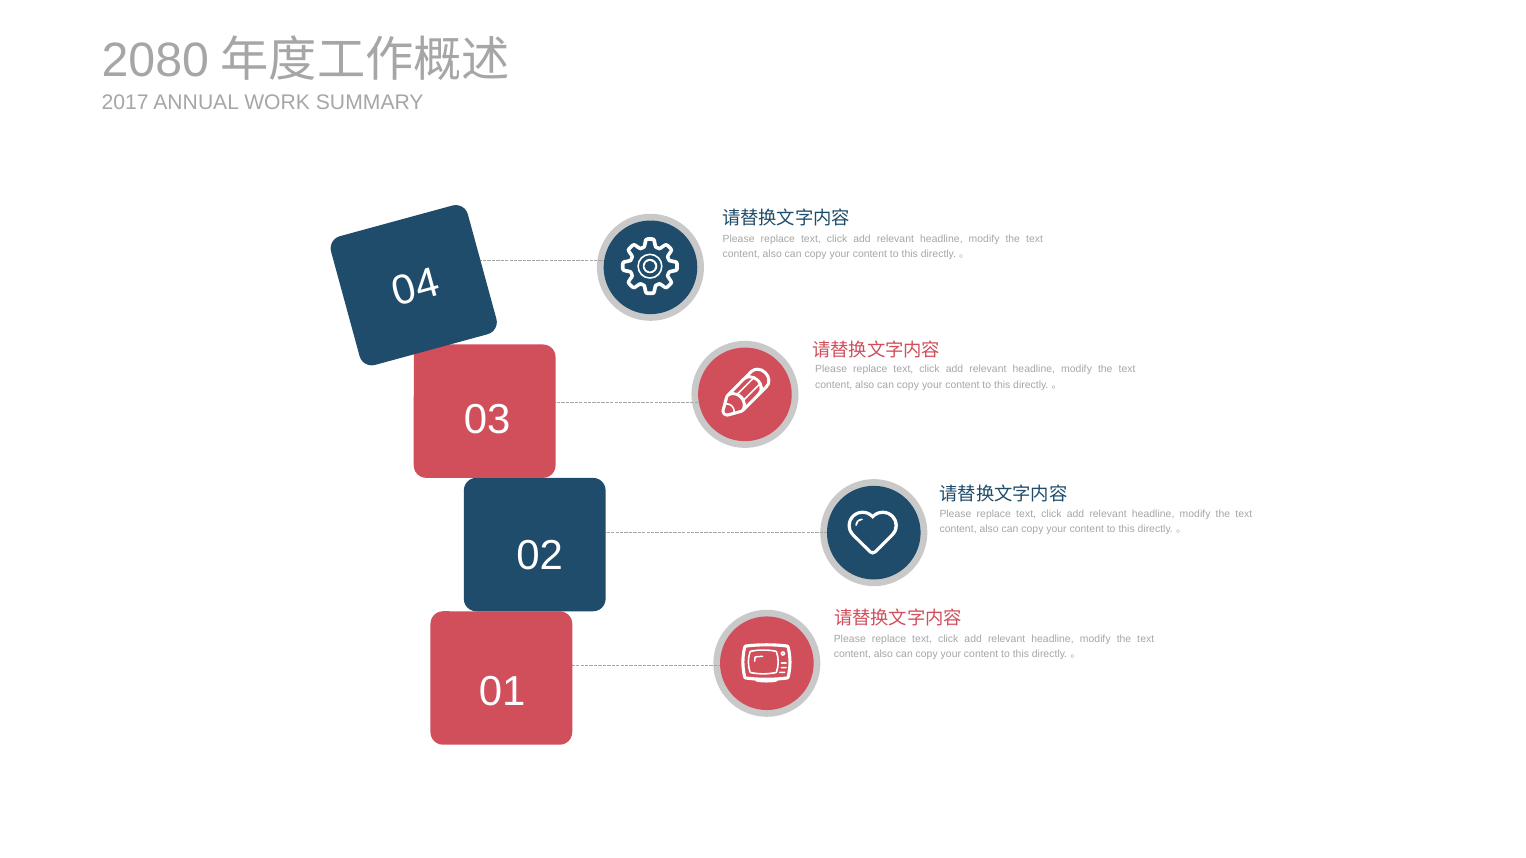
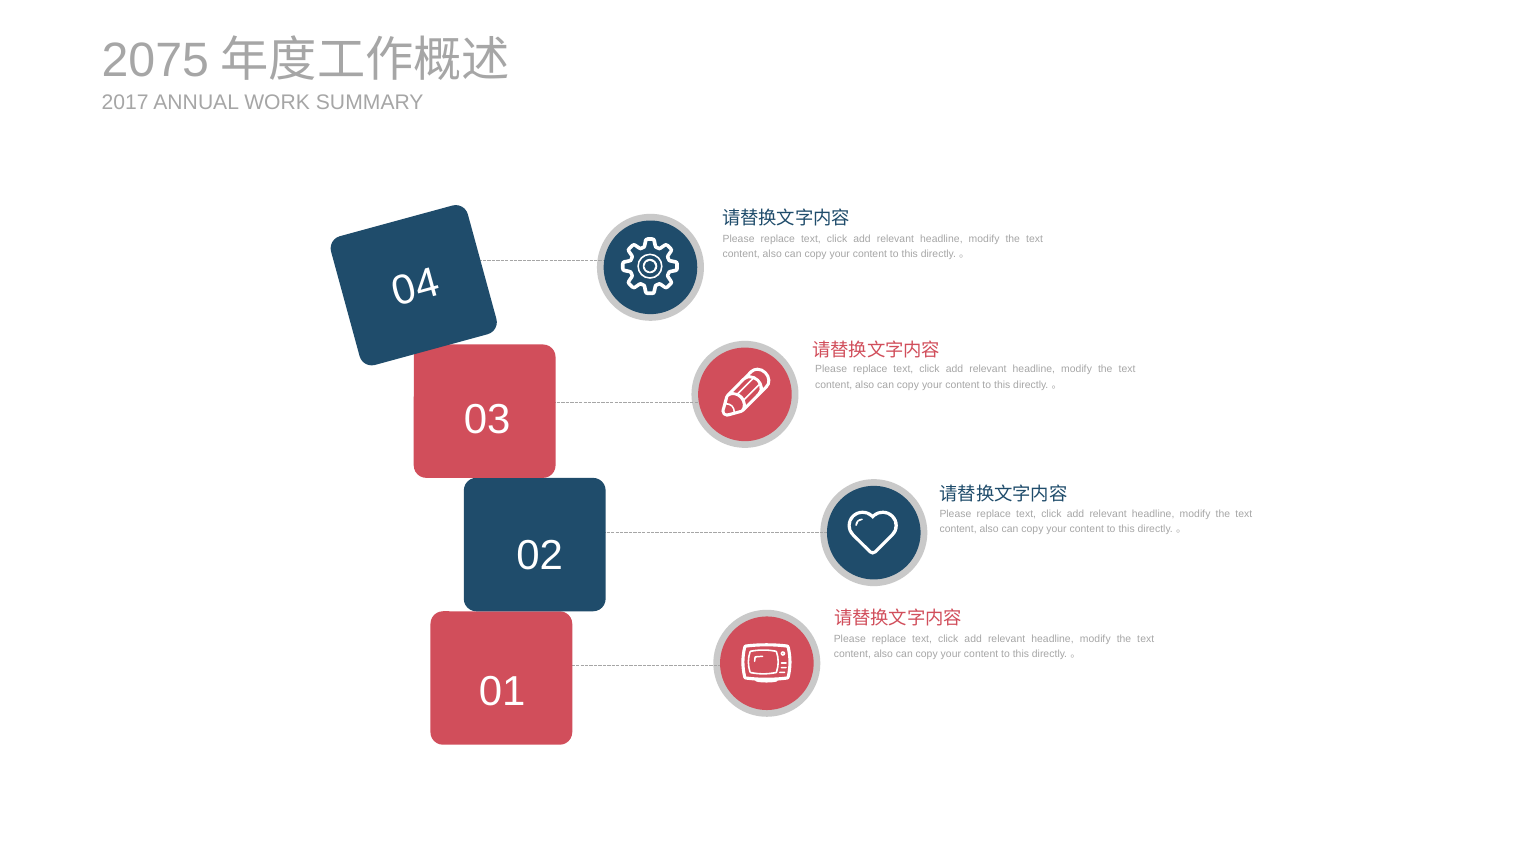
2080: 2080 -> 2075
